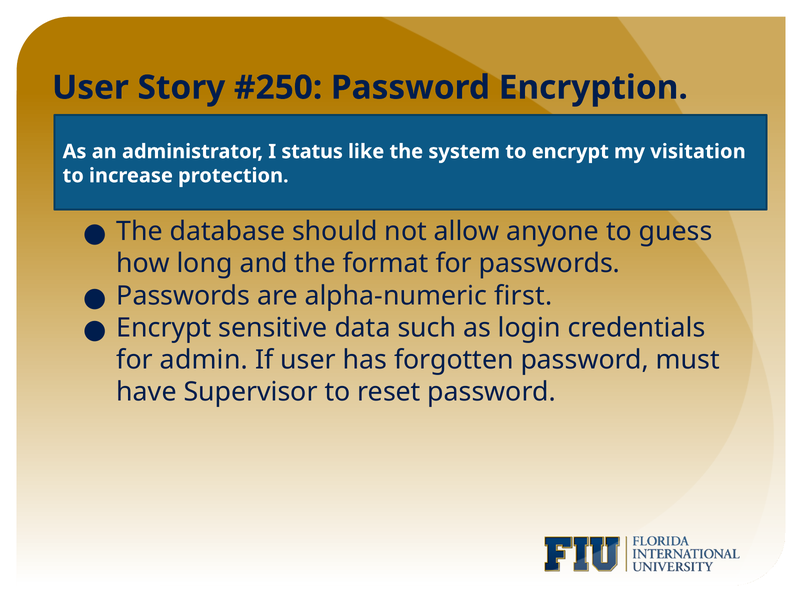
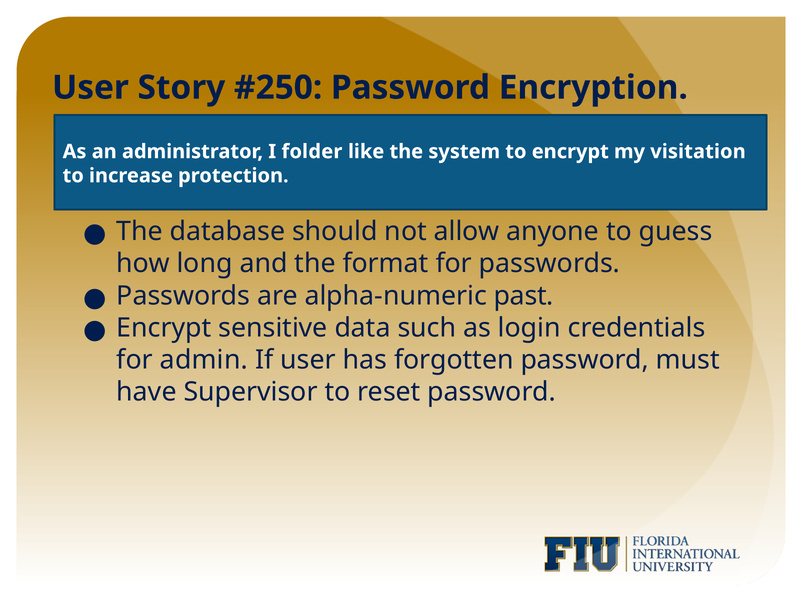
status: status -> folder
first: first -> past
